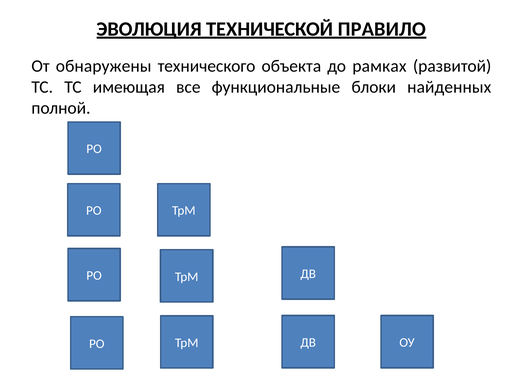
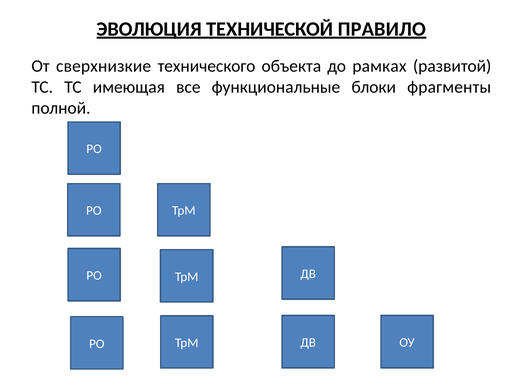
обнаружены: обнаружены -> сверхнизкие
найденных: найденных -> фрагменты
